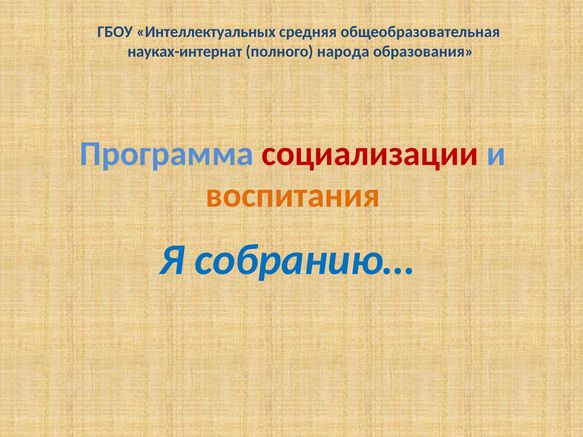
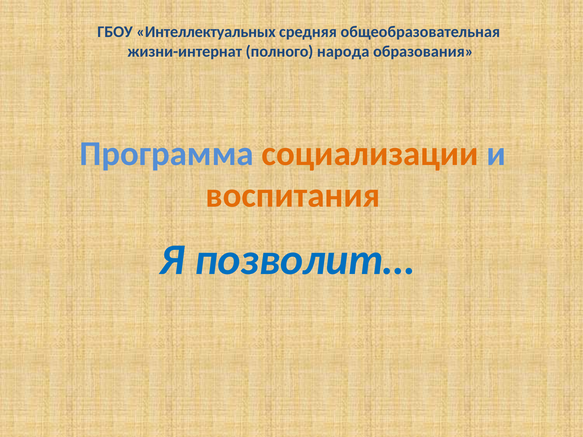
науках-интернат: науках-интернат -> жизни-интернат
социализации colour: red -> orange
собранию…: собранию… -> позволит…
